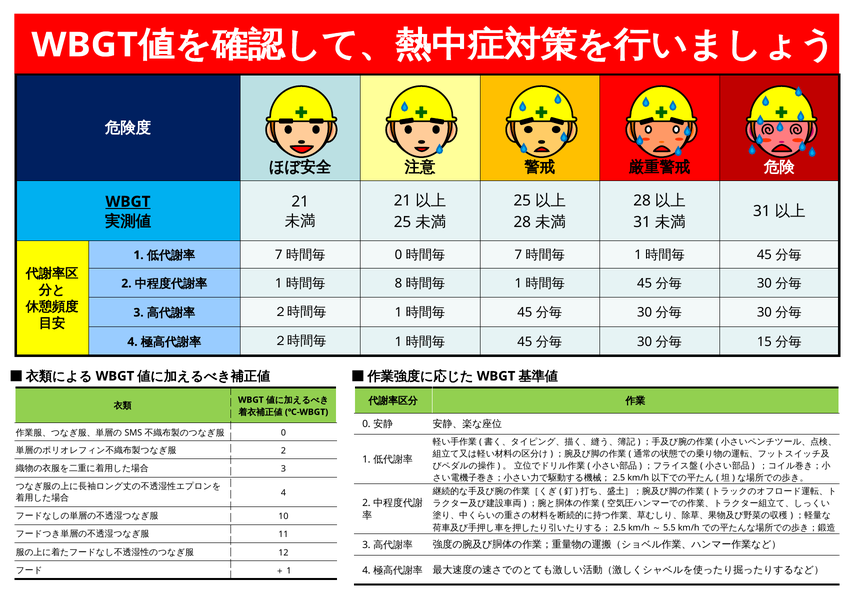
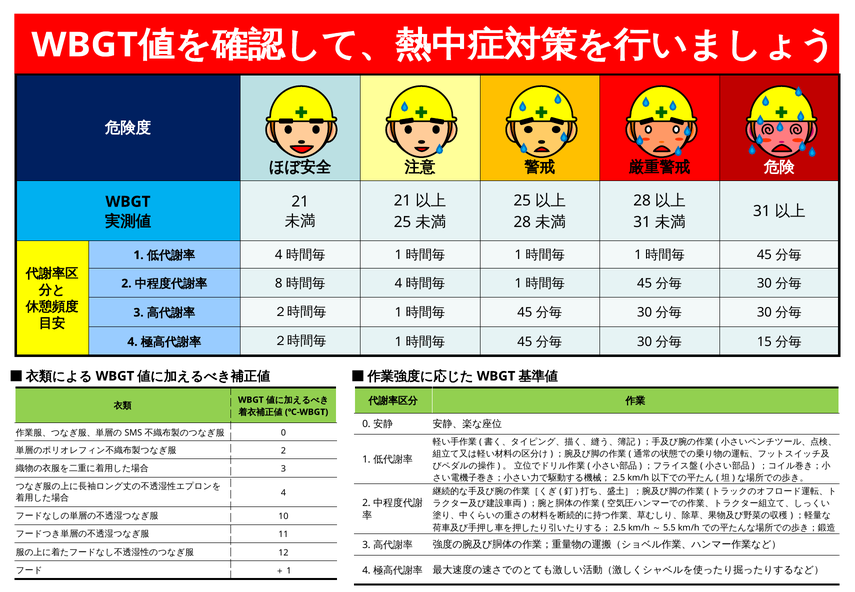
WBGT at (128, 202) underline: present -> none
7 at (279, 255): 7 -> 4
0 at (398, 255): 0 -> 1
7 at (518, 255): 7 -> 1
1 at (279, 283): 1 -> 8
8 at (398, 283): 8 -> 4
